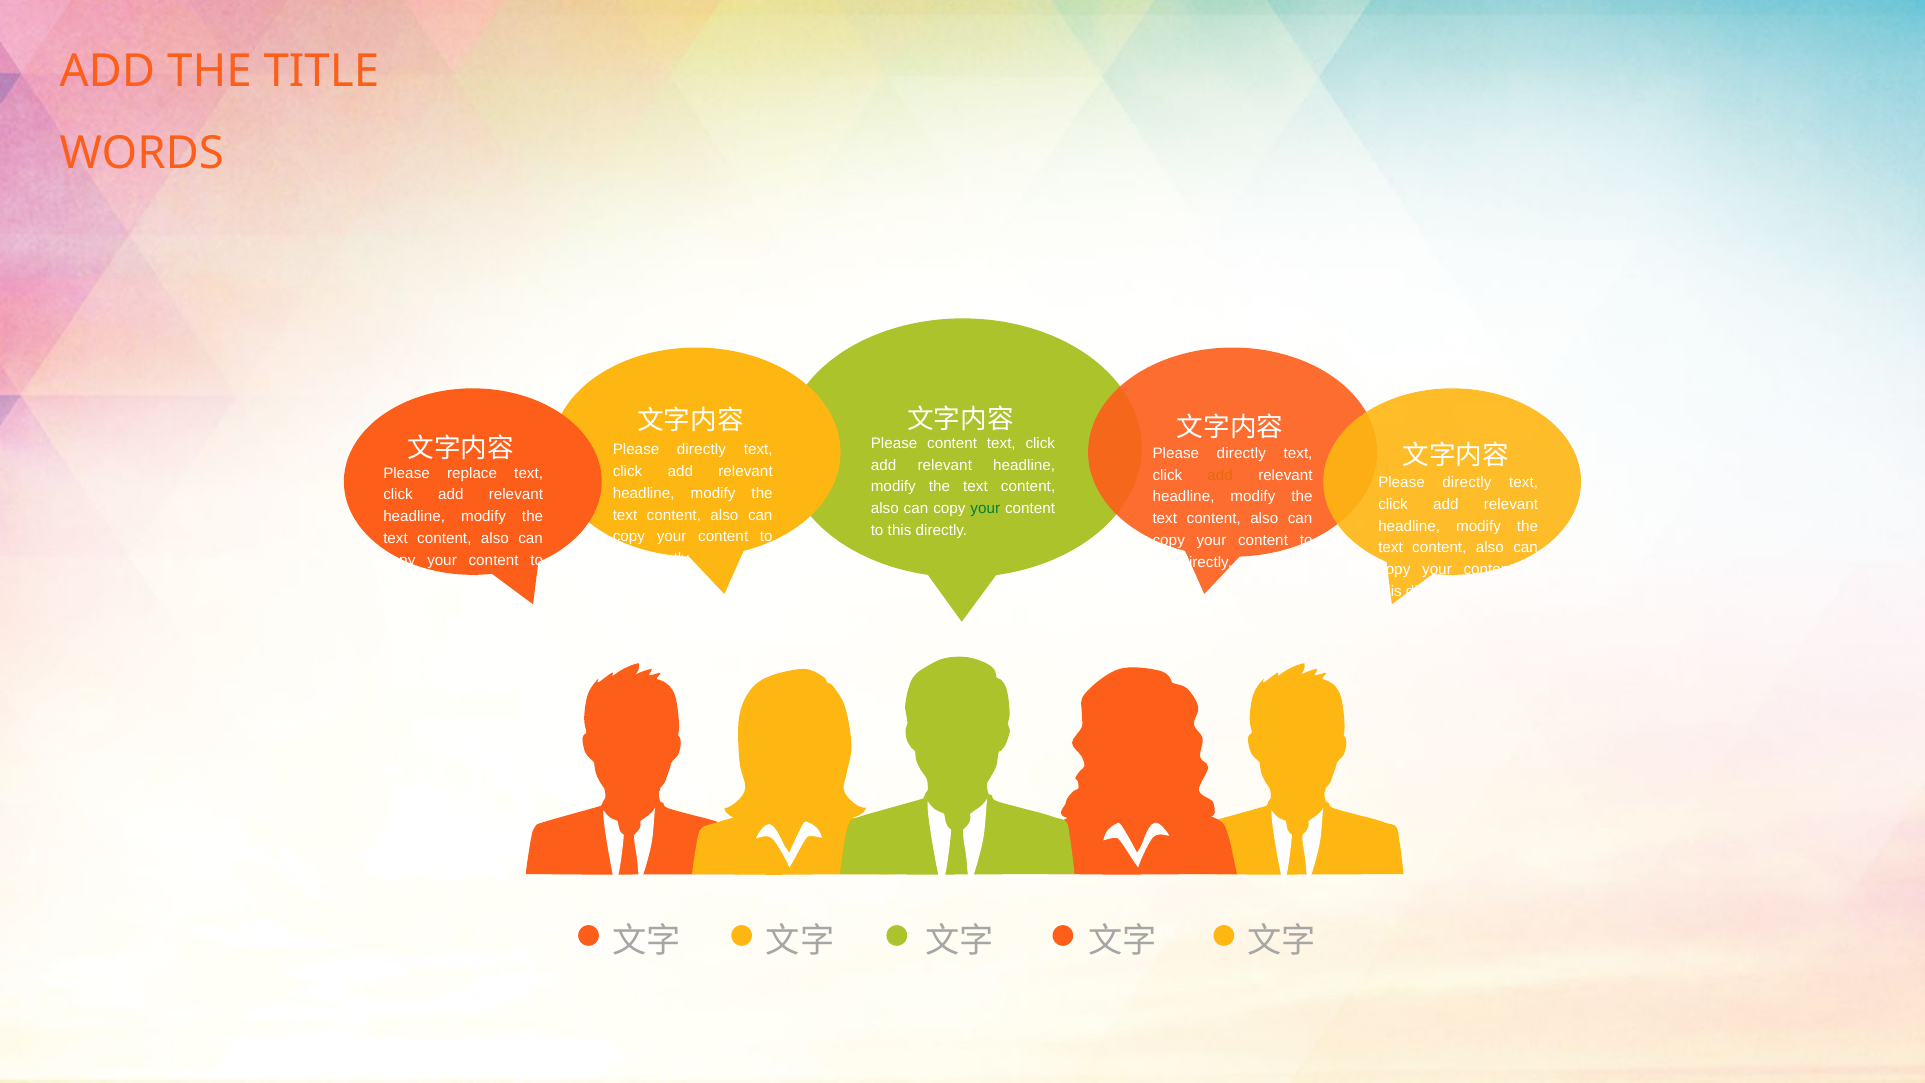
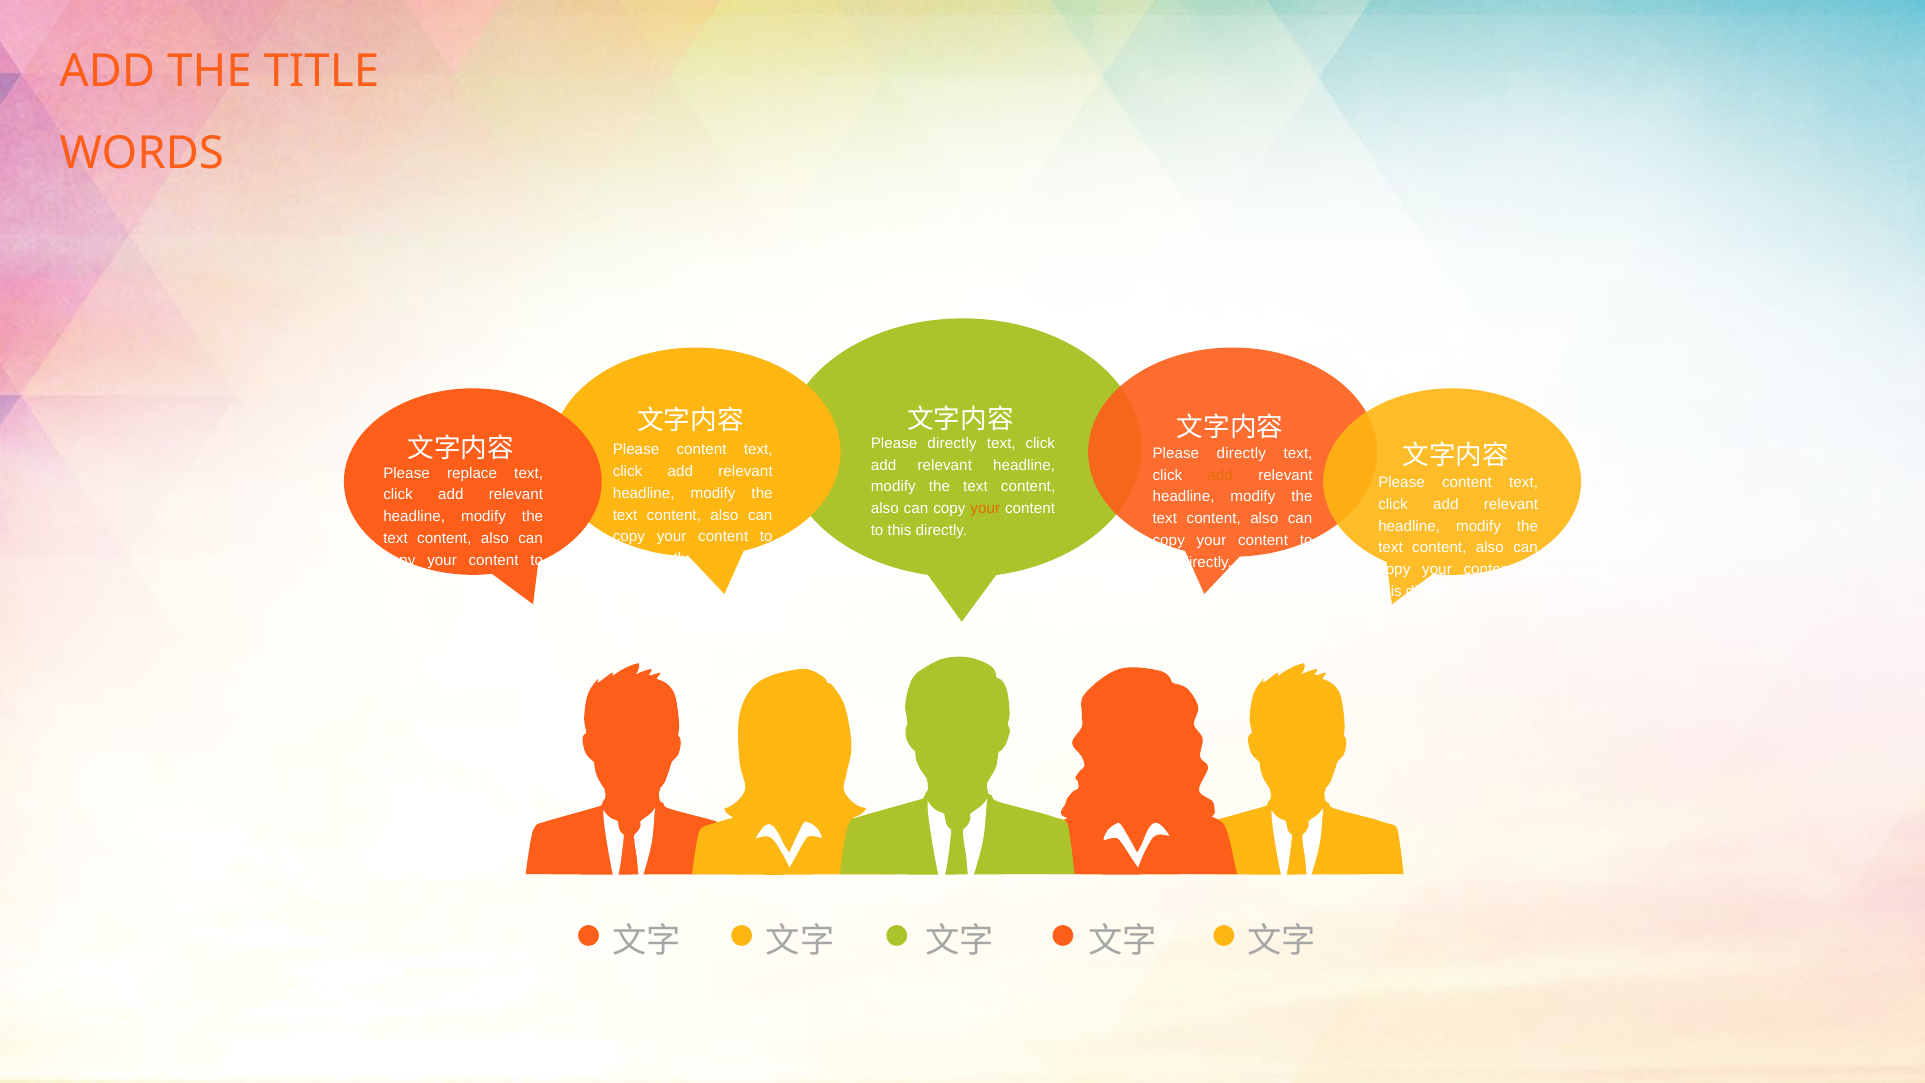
content at (952, 443): content -> directly
directly at (701, 450): directly -> content
directly at (1467, 482): directly -> content
your at (985, 509) colour: green -> orange
